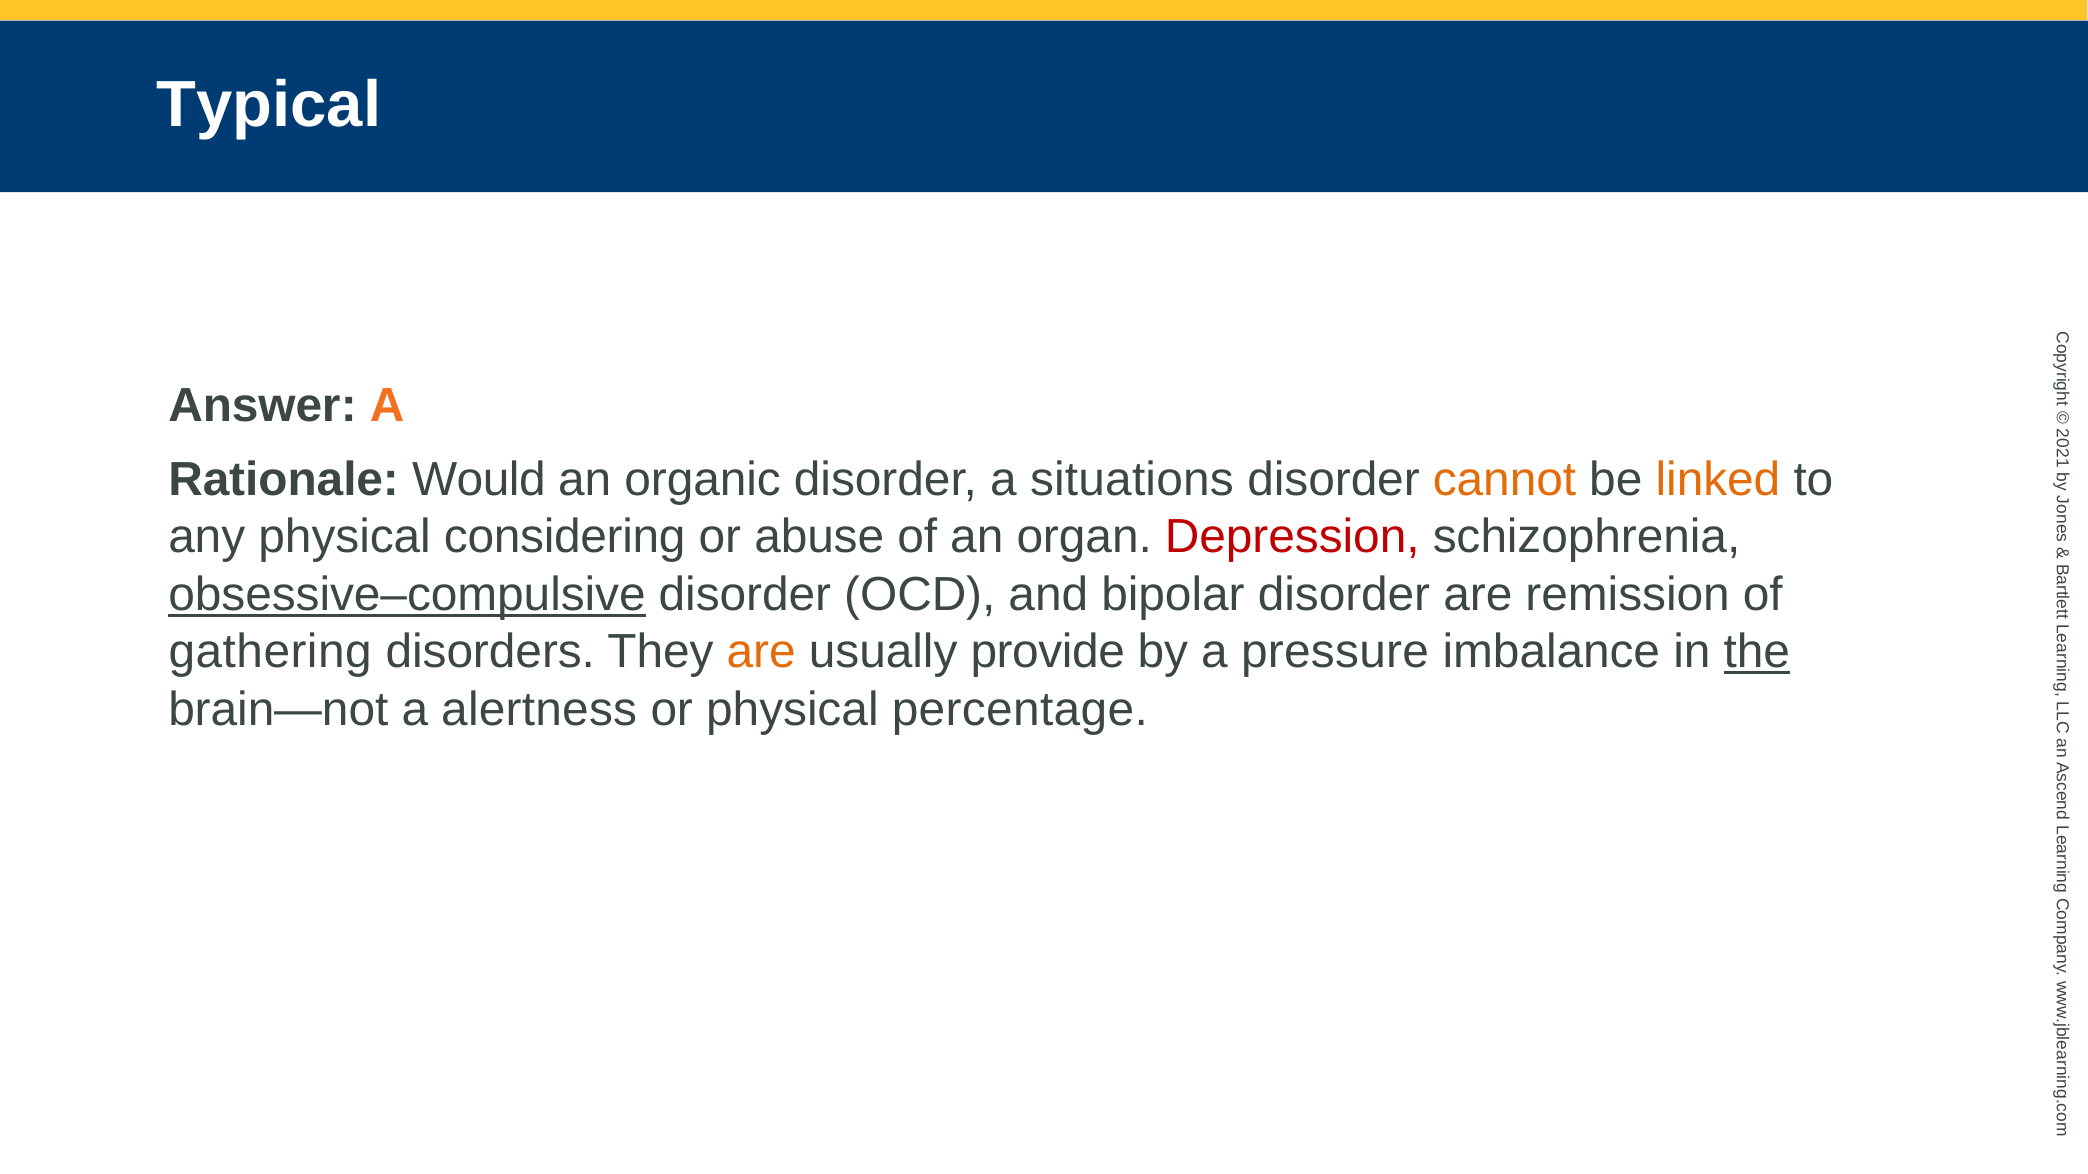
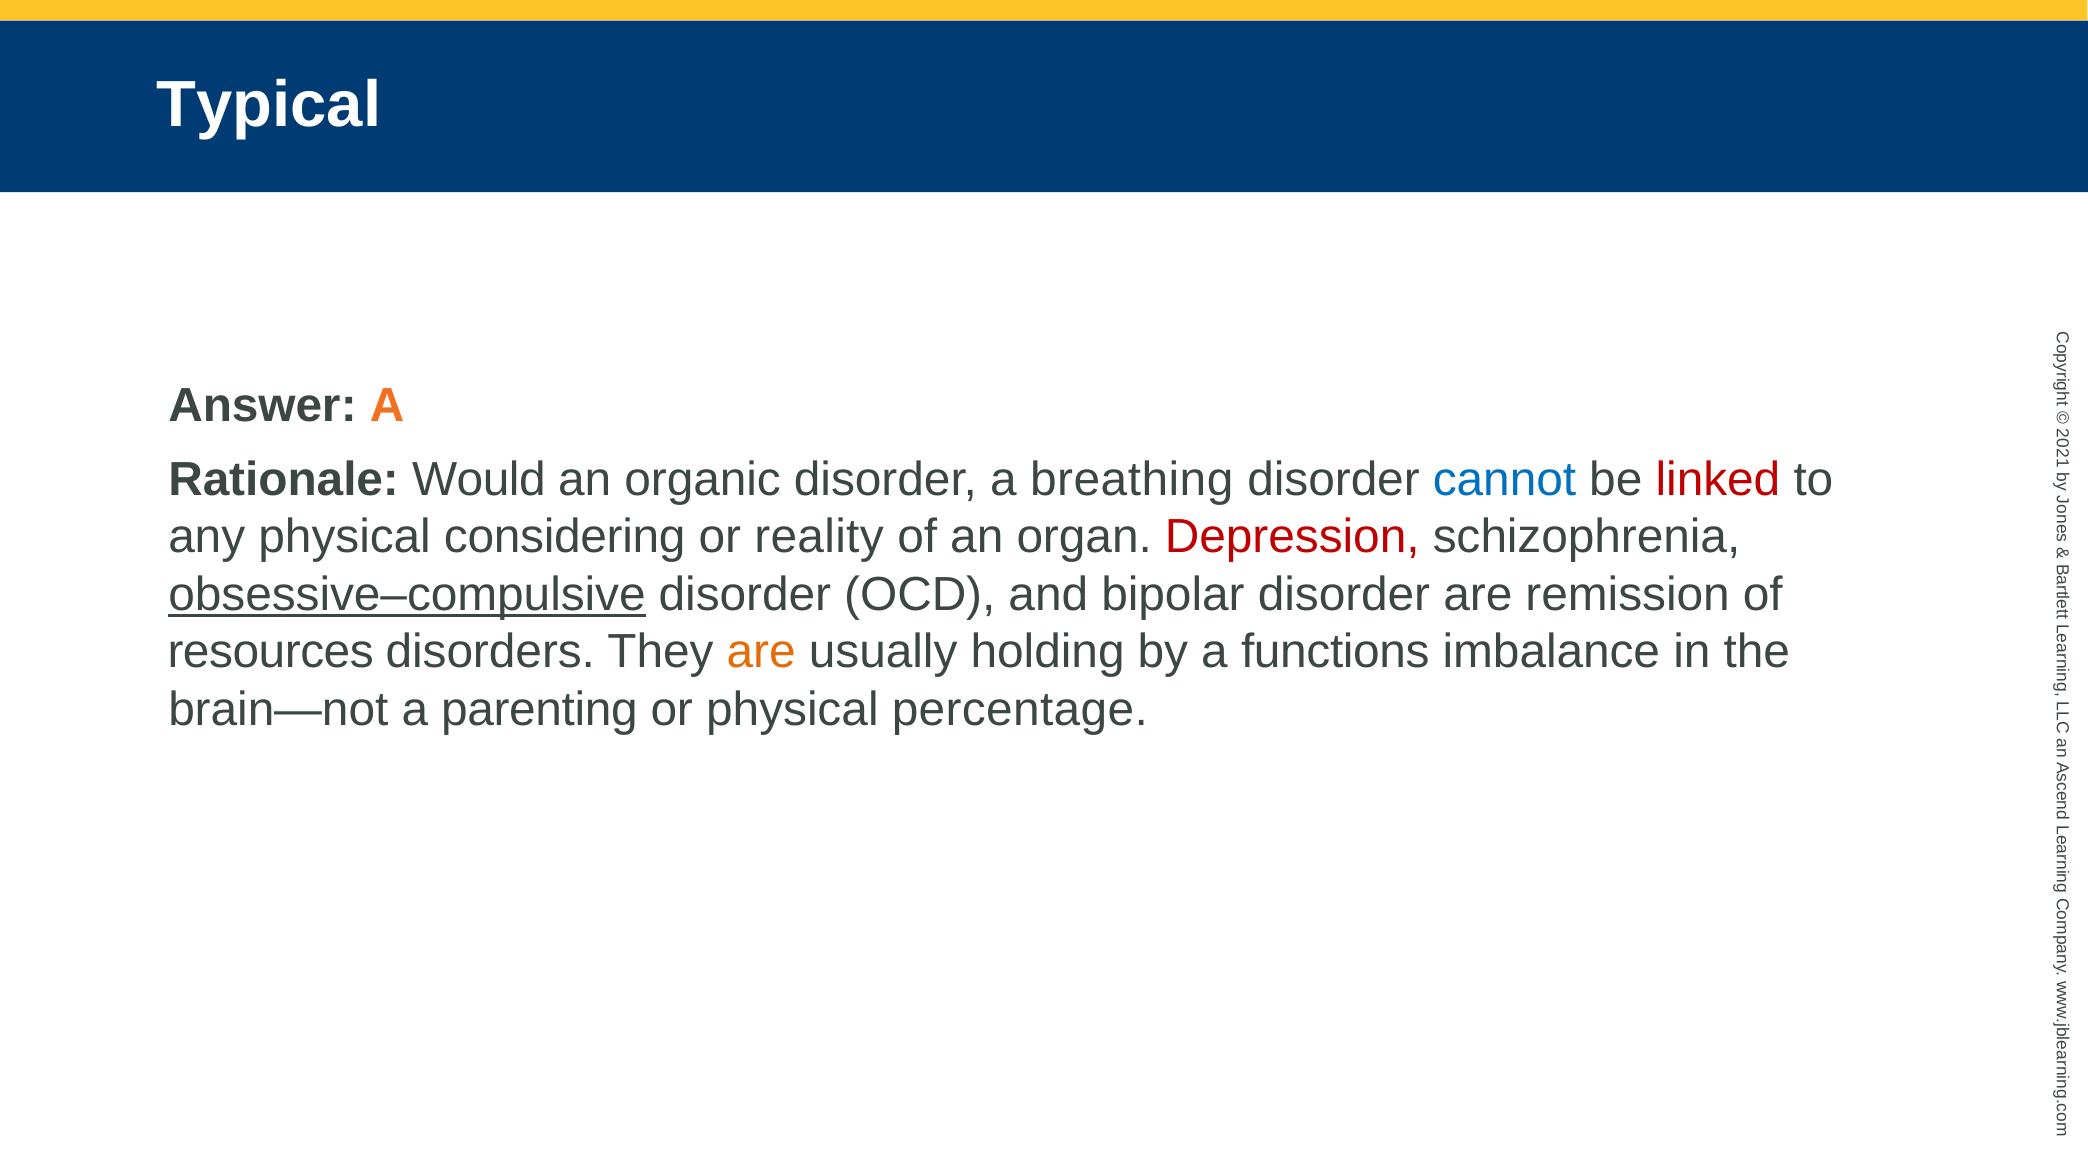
situations: situations -> breathing
cannot colour: orange -> blue
linked colour: orange -> red
abuse: abuse -> reality
gathering: gathering -> resources
provide: provide -> holding
pressure: pressure -> functions
the underline: present -> none
alertness: alertness -> parenting
